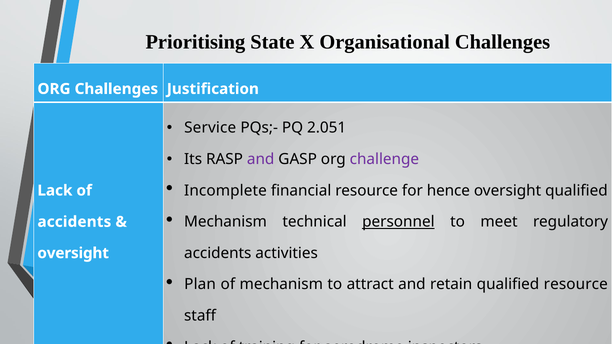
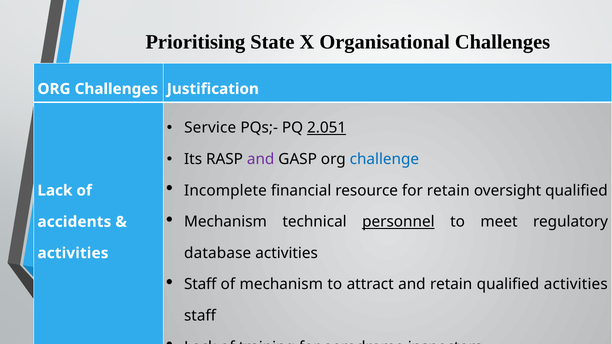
2.051 underline: none -> present
challenge colour: purple -> blue
for hence: hence -> retain
accidents at (218, 253): accidents -> database
oversight at (73, 253): oversight -> activities
Plan at (200, 285): Plan -> Staff
qualified resource: resource -> activities
